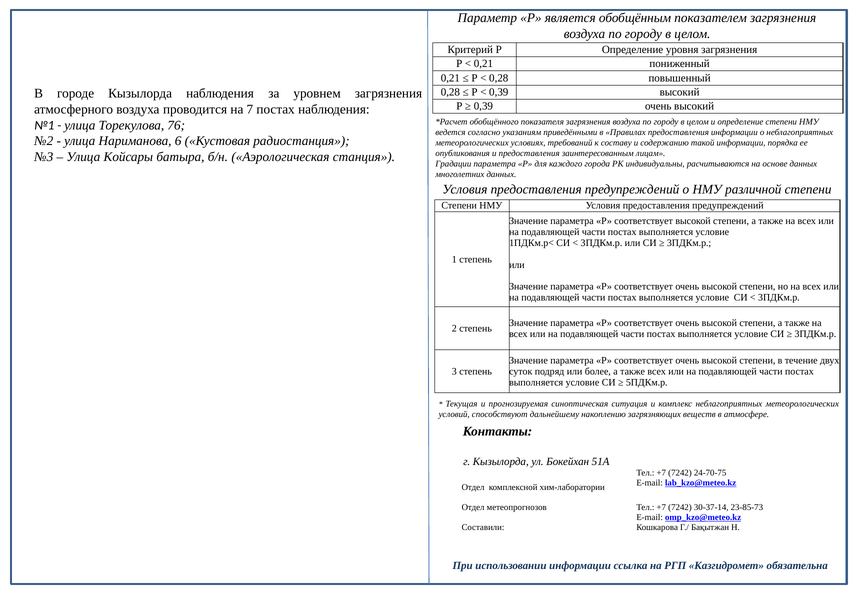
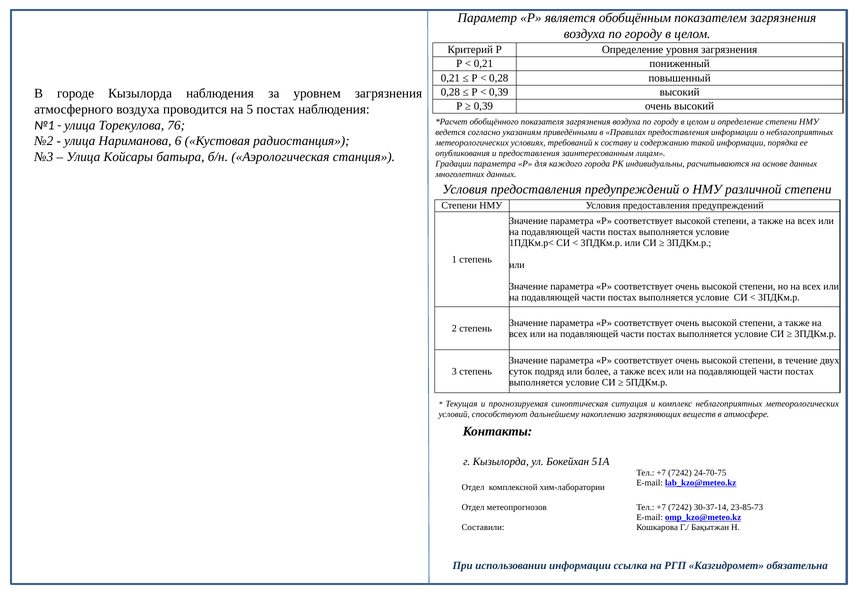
7: 7 -> 5
